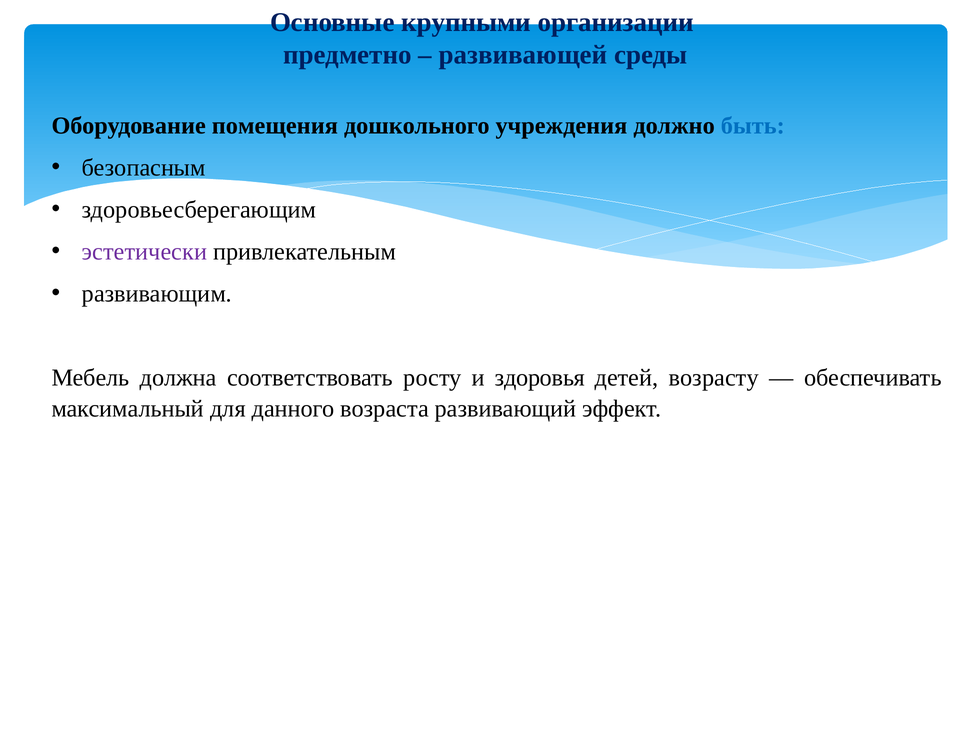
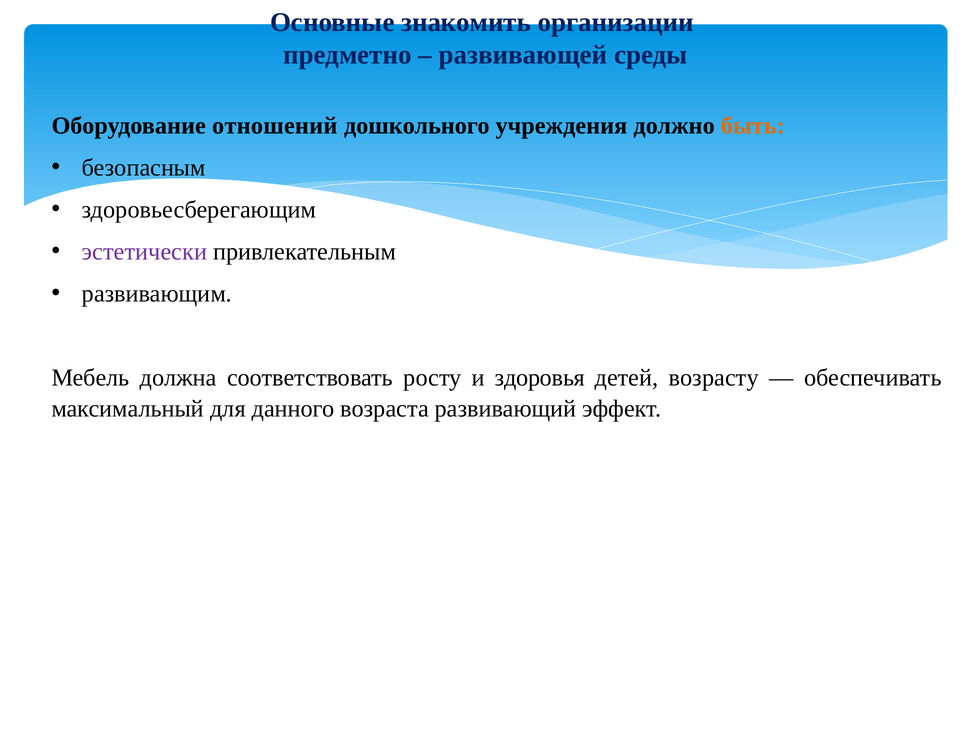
крупными: крупными -> знакомить
помещения: помещения -> отношений
быть colour: blue -> orange
